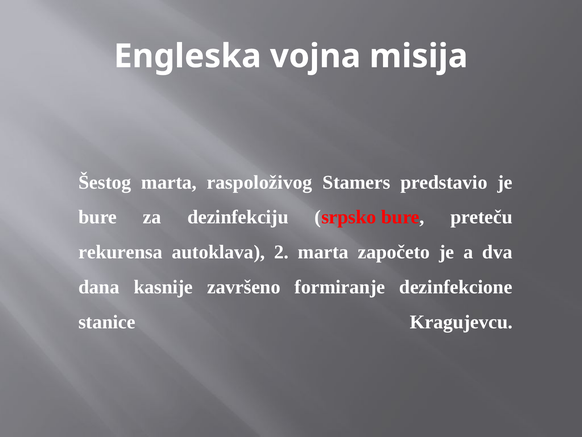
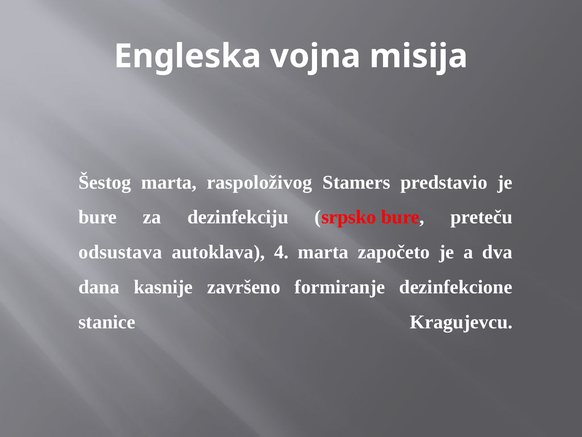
rekurensa: rekurensa -> odsustava
2: 2 -> 4
